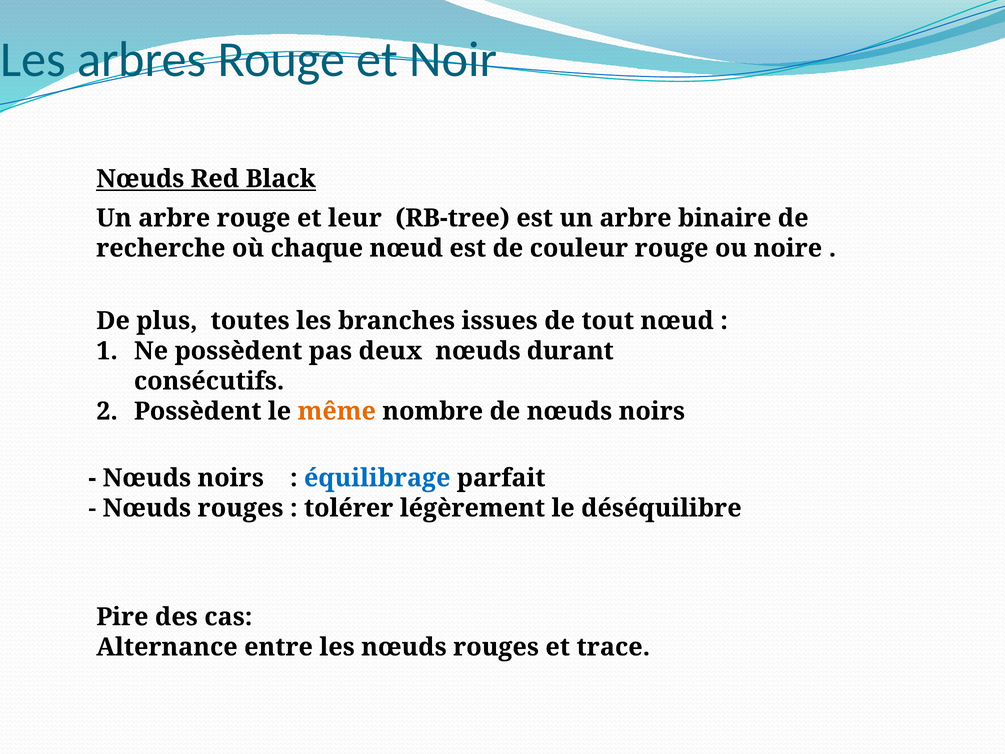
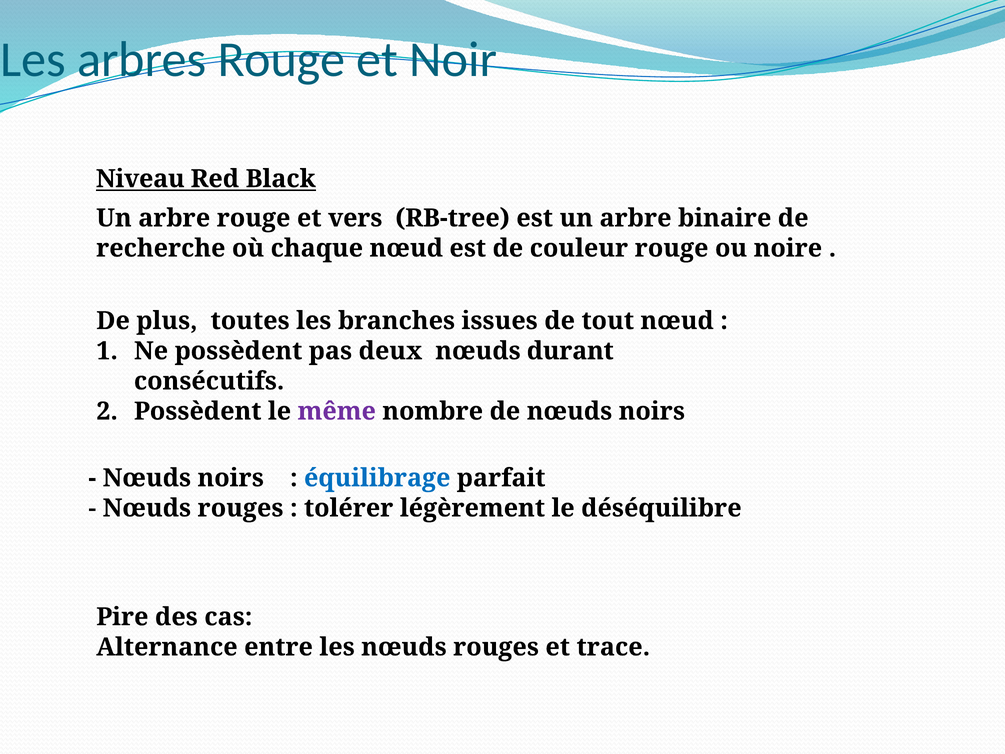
Nœuds at (140, 179): Nœuds -> Niveau
leur: leur -> vers
même colour: orange -> purple
